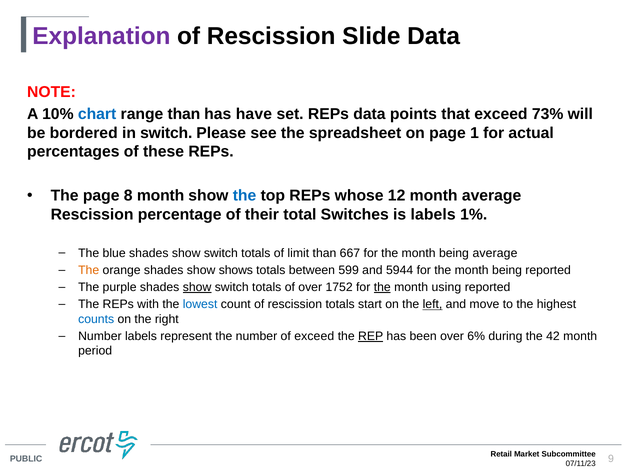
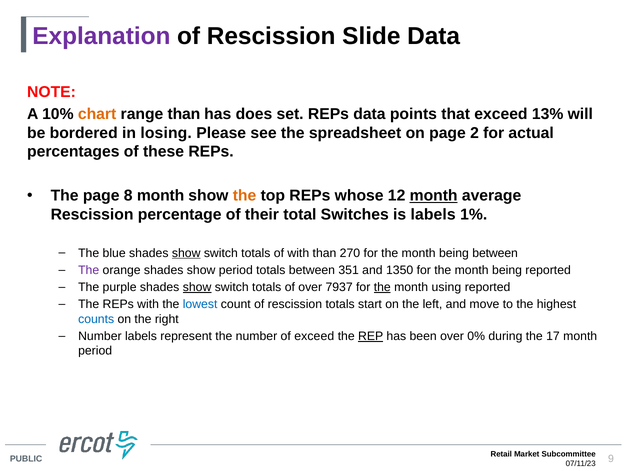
chart colour: blue -> orange
have: have -> does
73%: 73% -> 13%
in switch: switch -> losing
1: 1 -> 2
the at (245, 196) colour: blue -> orange
month at (434, 196) underline: none -> present
show at (186, 253) underline: none -> present
of limit: limit -> with
667: 667 -> 270
being average: average -> between
The at (89, 270) colour: orange -> purple
show shows: shows -> period
599: 599 -> 351
5944: 5944 -> 1350
1752: 1752 -> 7937
left underline: present -> none
6%: 6% -> 0%
42: 42 -> 17
